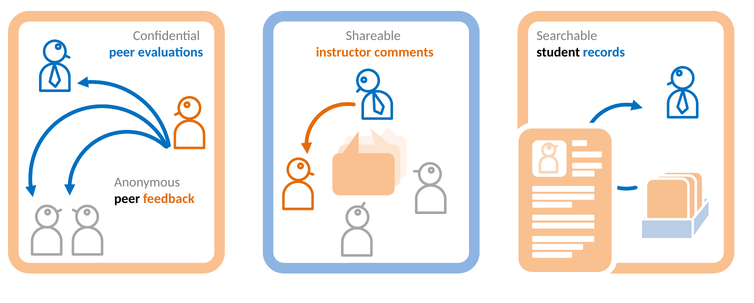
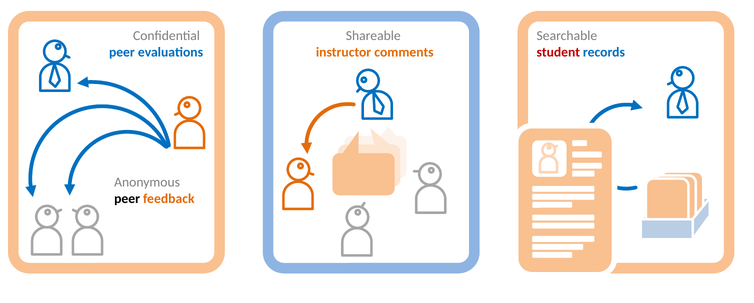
student colour: black -> red
